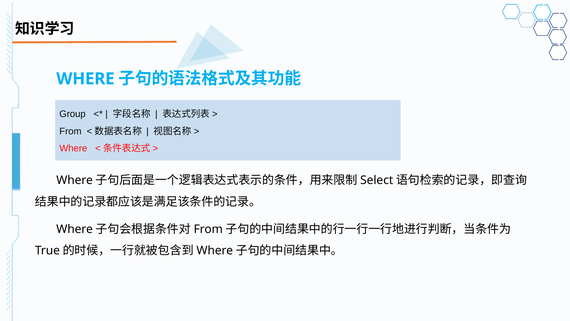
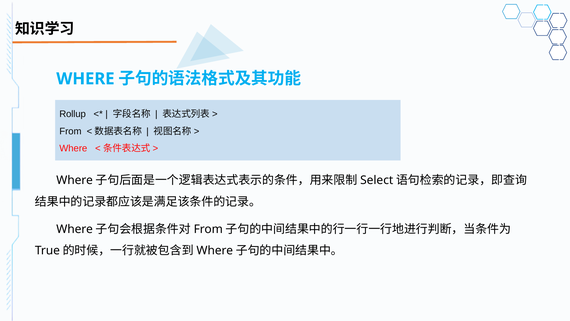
Group: Group -> Rollup
